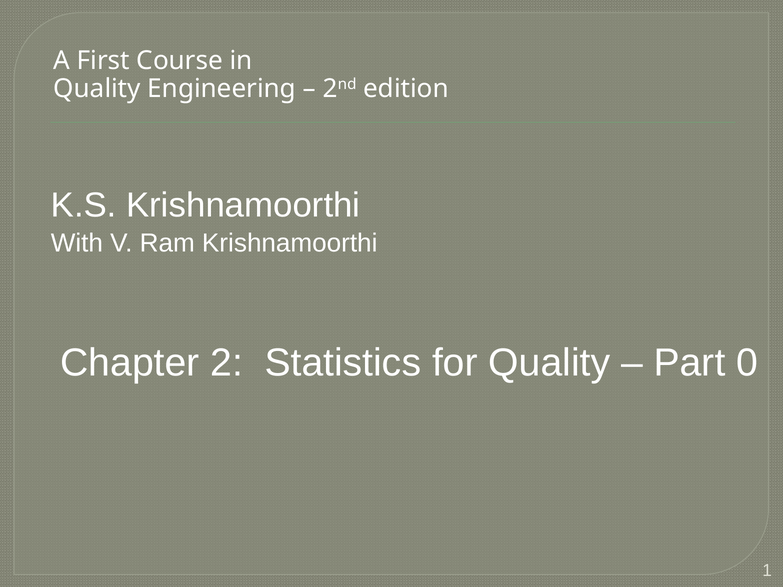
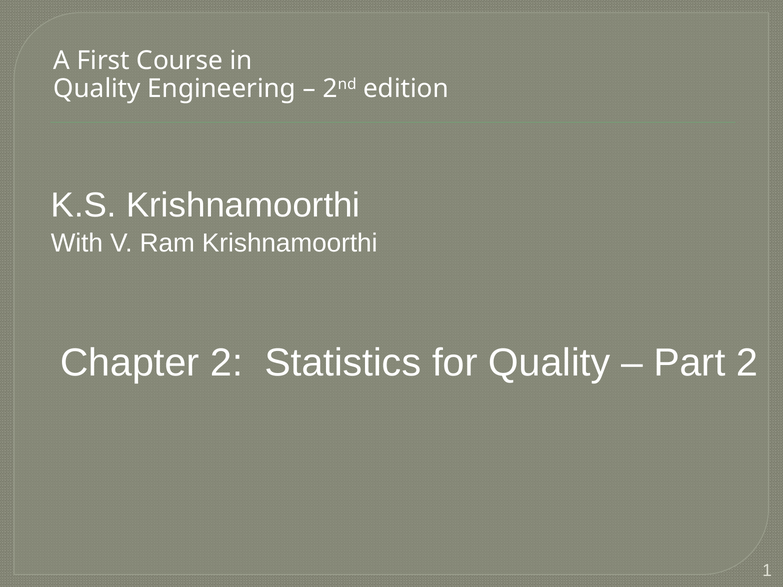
Part 0: 0 -> 2
